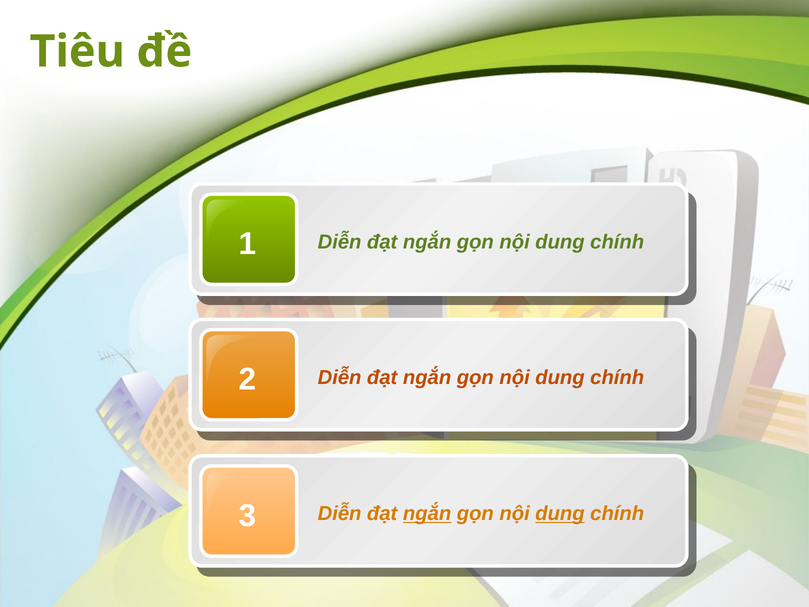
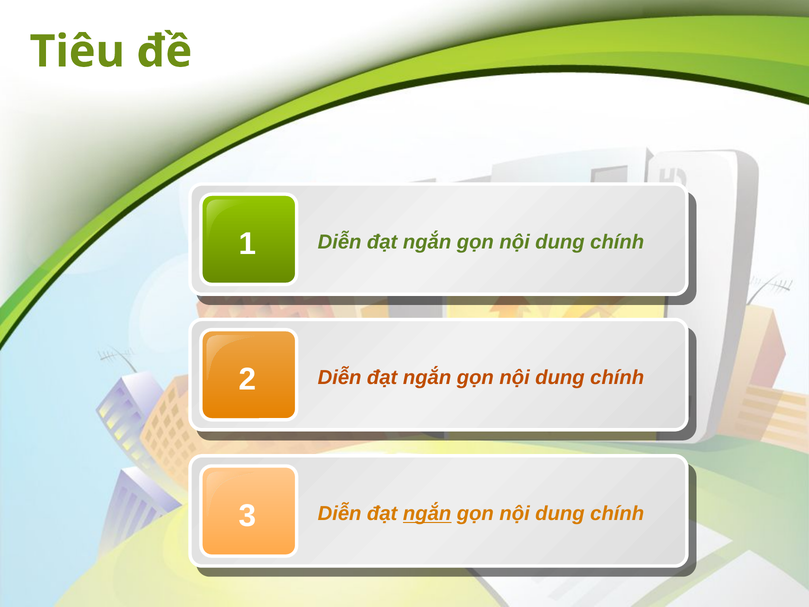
dung at (560, 514) underline: present -> none
